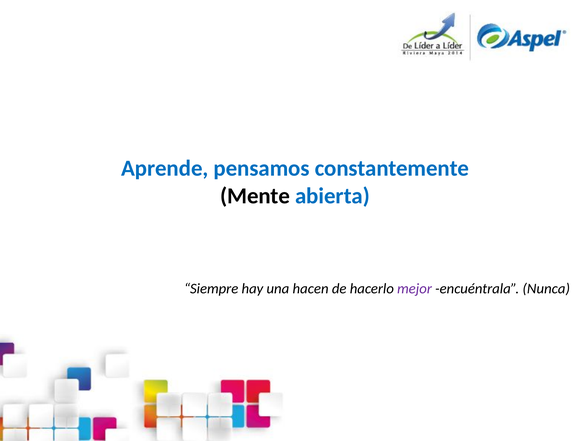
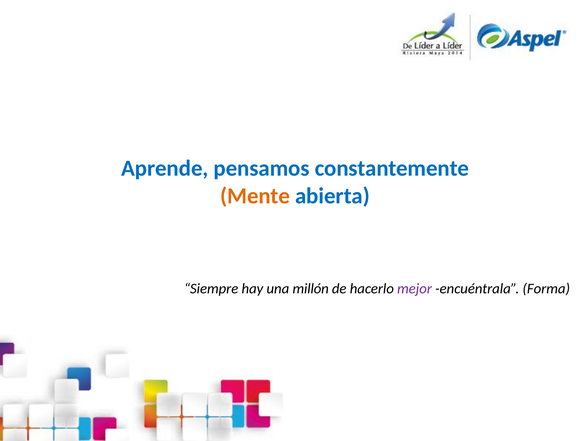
Mente colour: black -> orange
hacen: hacen -> millón
Nunca: Nunca -> Forma
